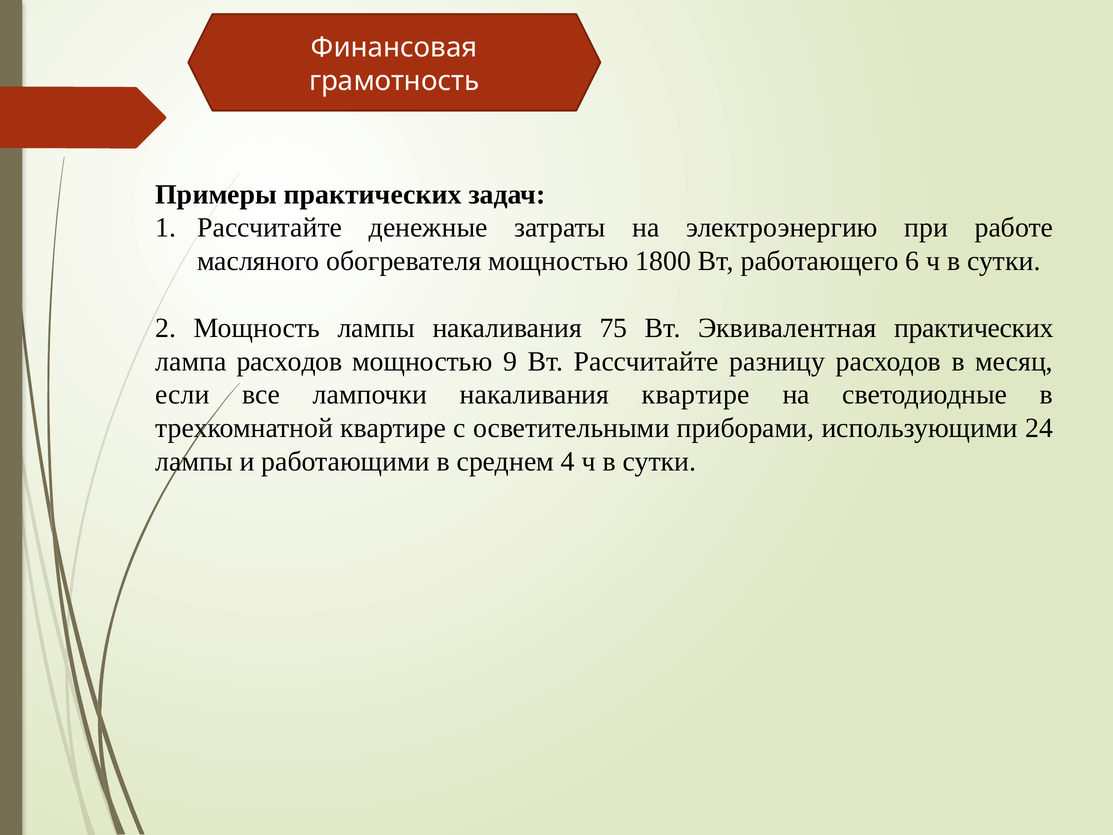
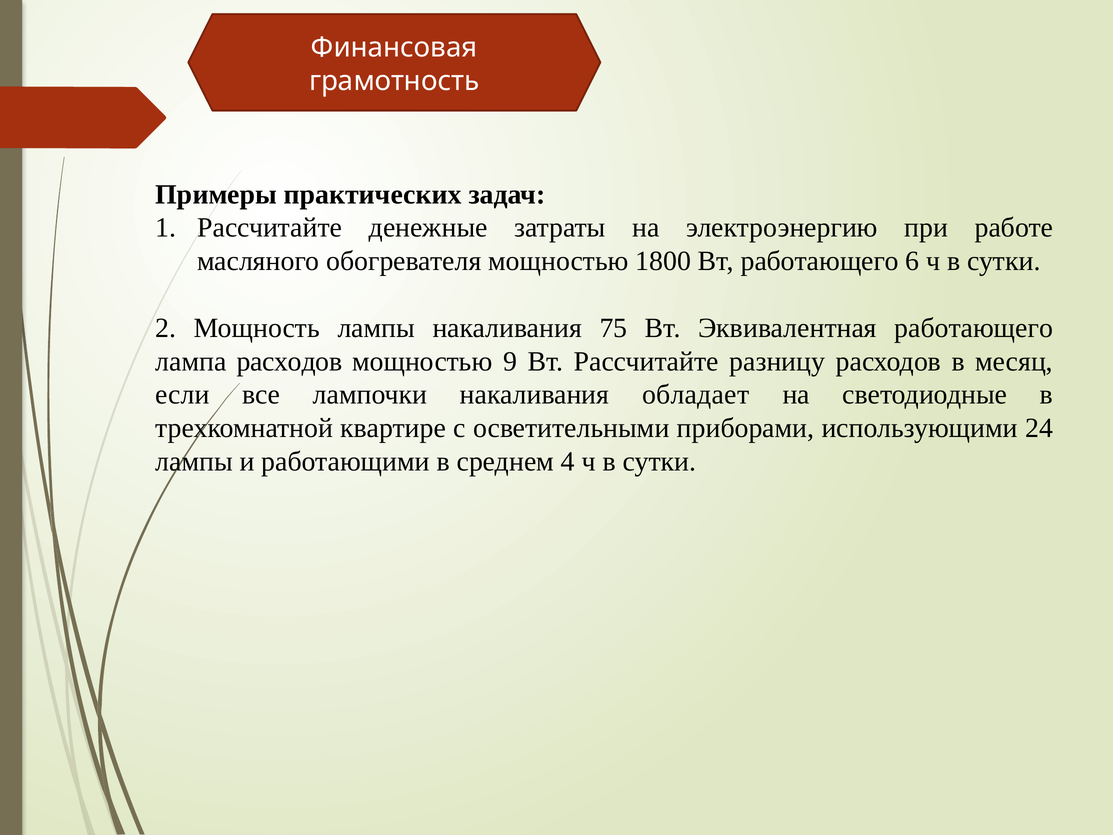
Эквивалентная практических: практических -> работающего
накаливания квартире: квартире -> обладает
